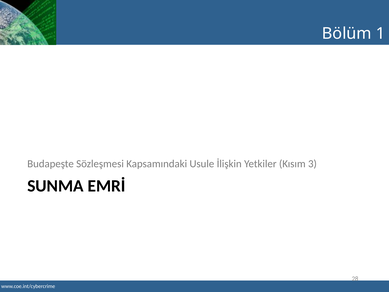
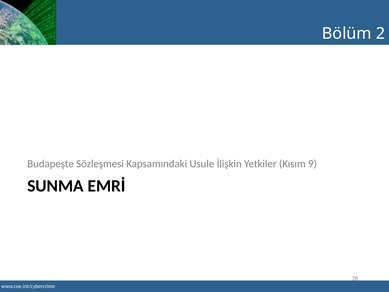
1: 1 -> 2
3: 3 -> 9
